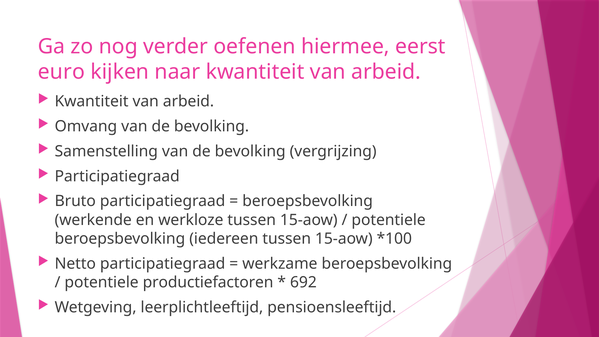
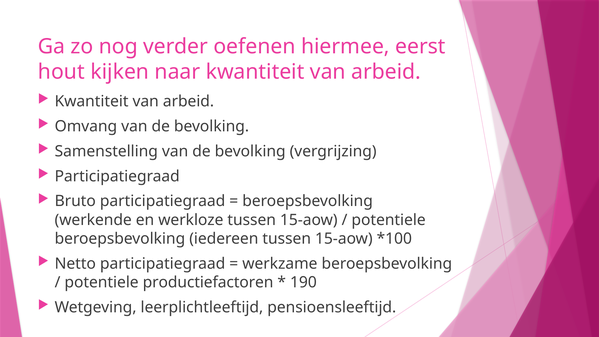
euro: euro -> hout
692: 692 -> 190
